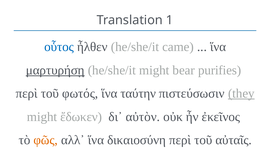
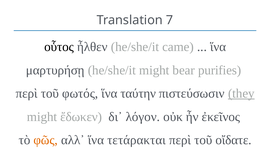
1: 1 -> 7
οὗτος colour: blue -> black
μαρτυρήσῃ underline: present -> none
αὐτὸν: αὐτὸν -> λόγον
δικαιοσύνη: δικαιοσύνη -> τετάρακται
αὐταῖς: αὐταῖς -> οἴδατε
